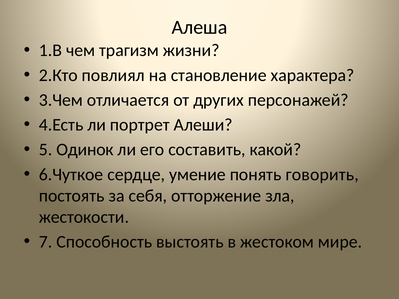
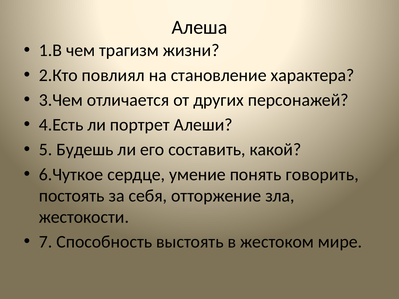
Одинок: Одинок -> Будешь
